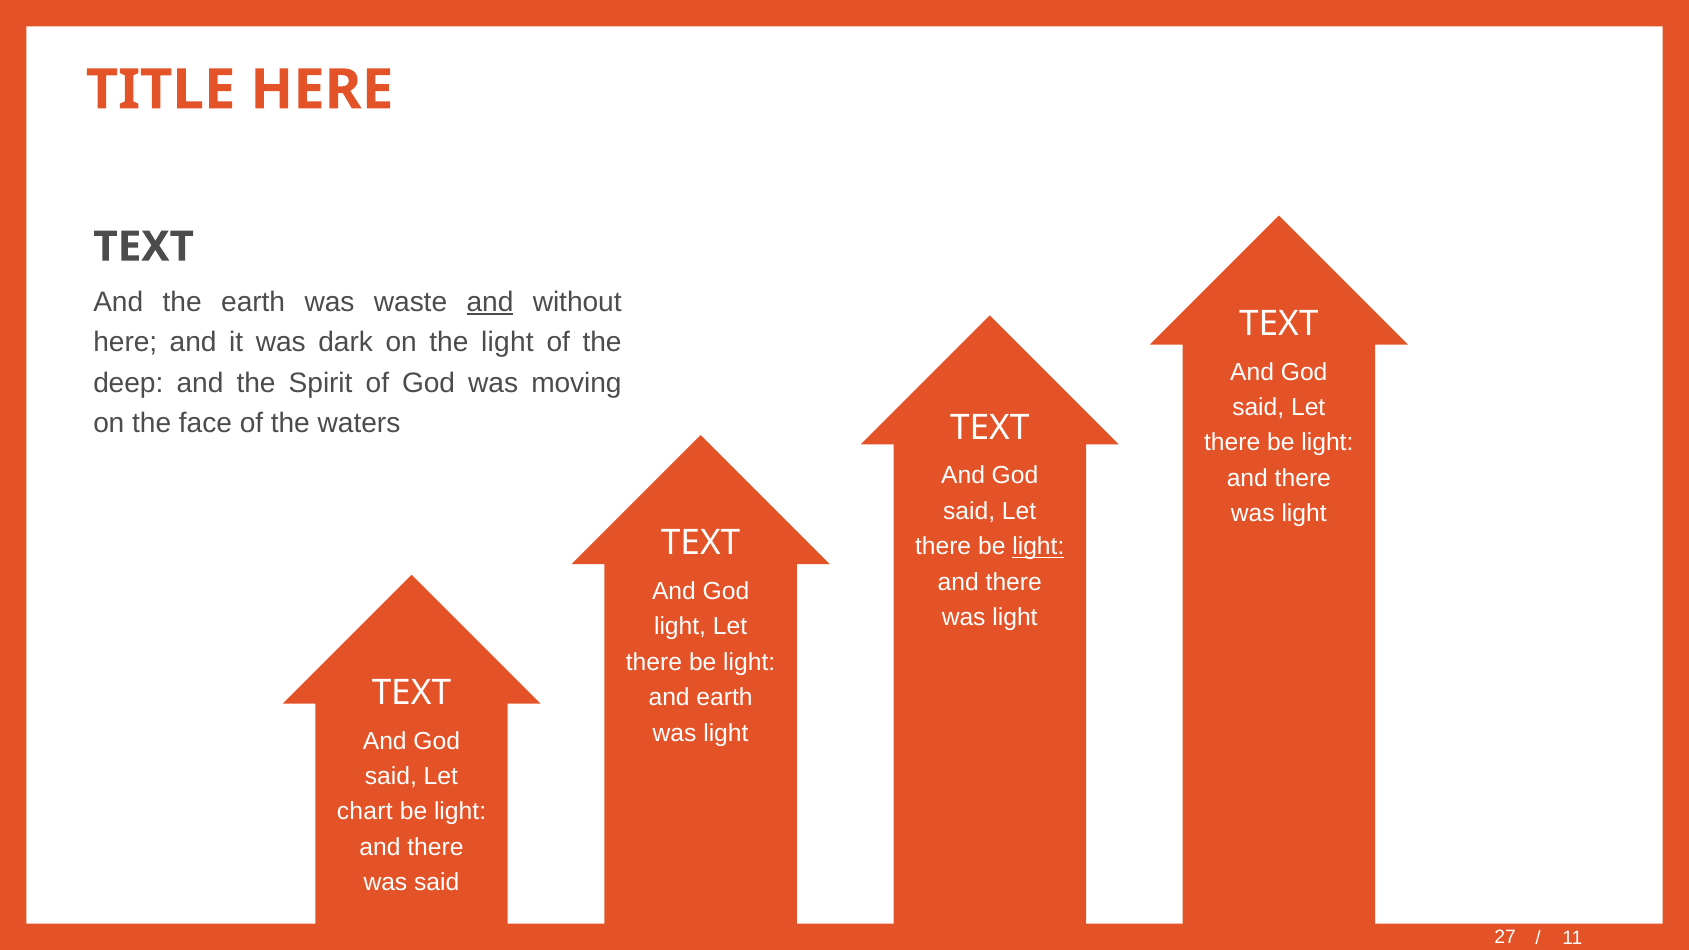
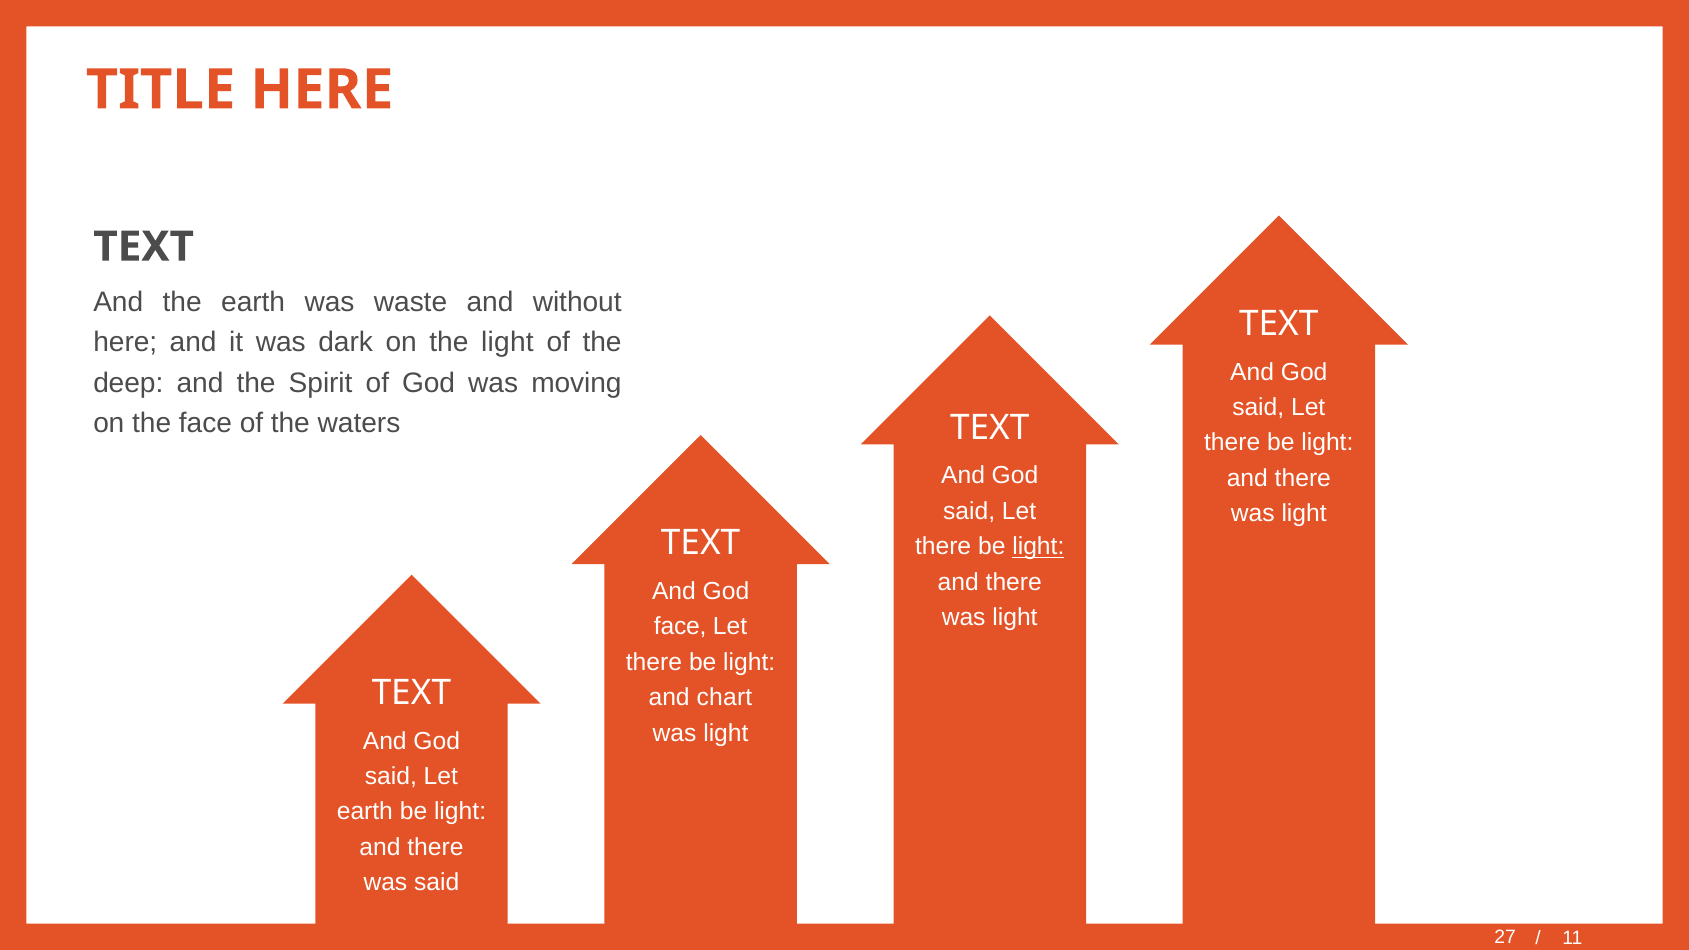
and at (490, 302) underline: present -> none
light at (680, 627): light -> face
and earth: earth -> chart
chart at (365, 812): chart -> earth
